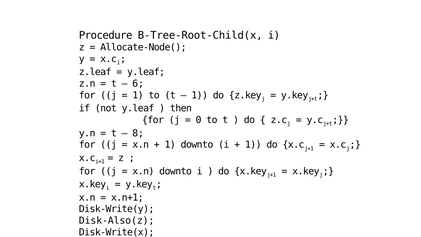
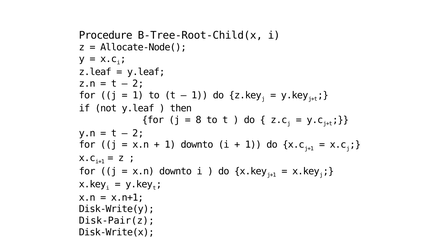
6 at (138, 84): 6 -> 2
0: 0 -> 8
8 at (138, 133): 8 -> 2
Disk-Also(z: Disk-Also(z -> Disk-Pair(z
